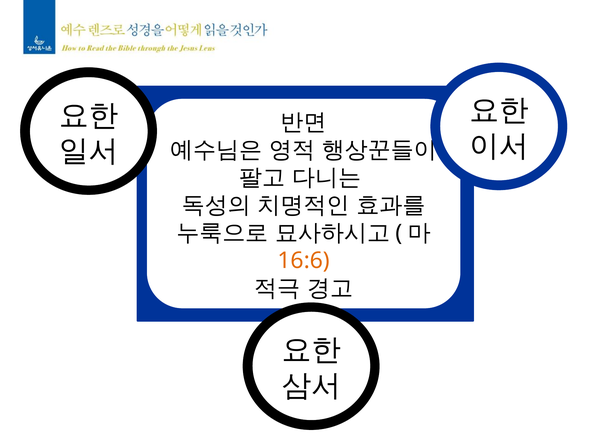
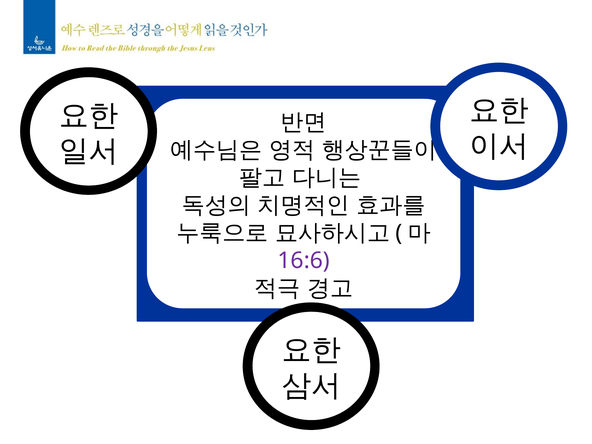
16:6 colour: orange -> purple
